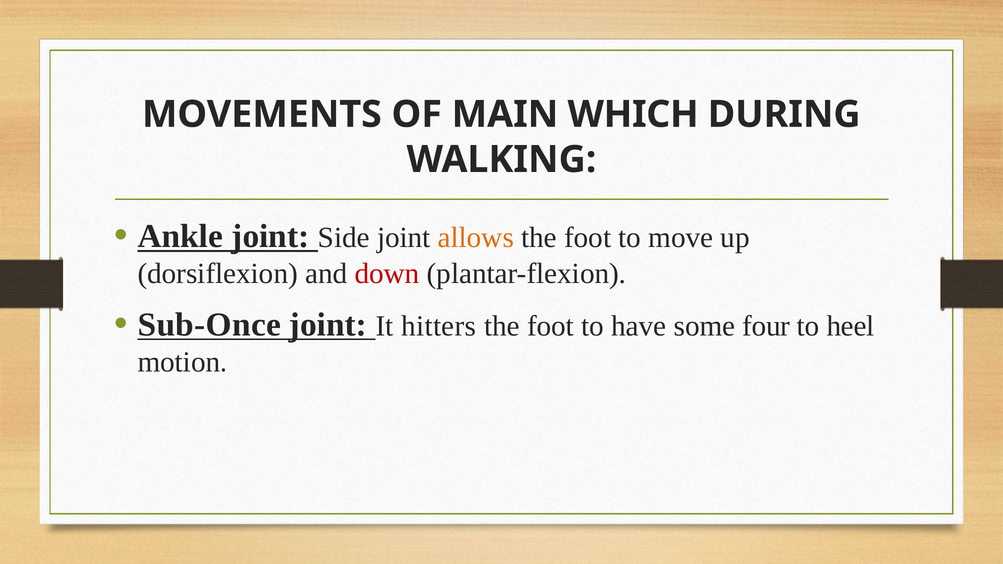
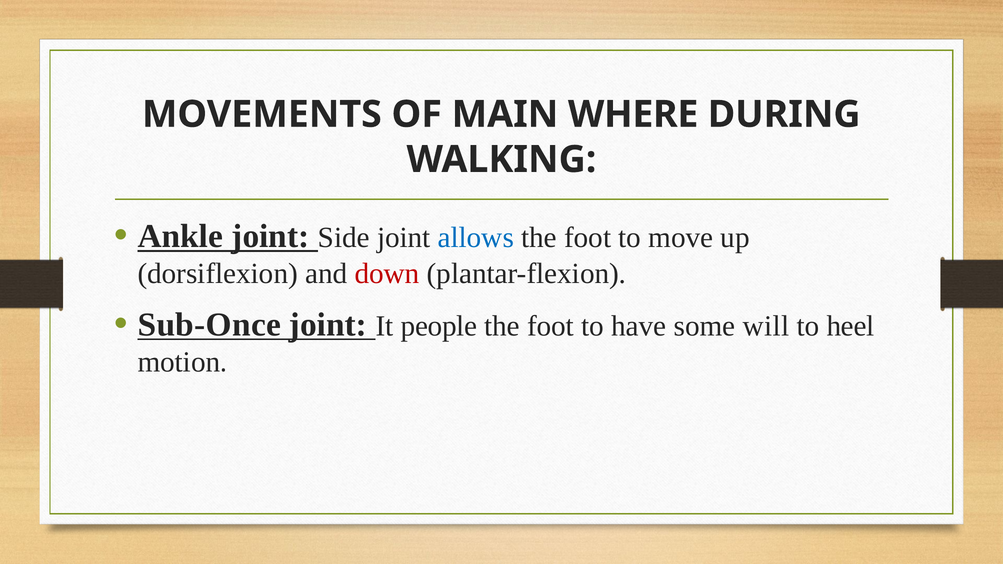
WHICH: WHICH -> WHERE
allows colour: orange -> blue
hitters: hitters -> people
four: four -> will
